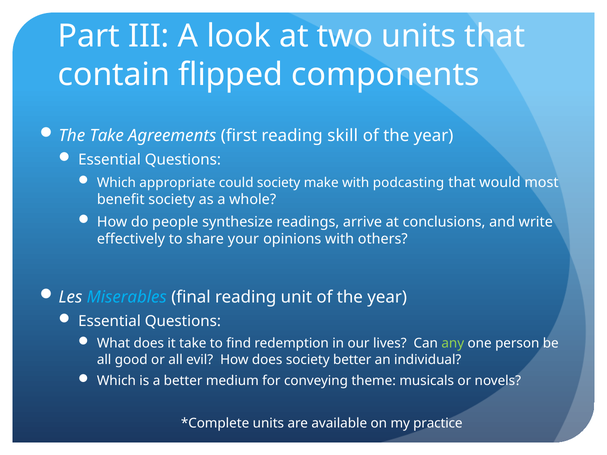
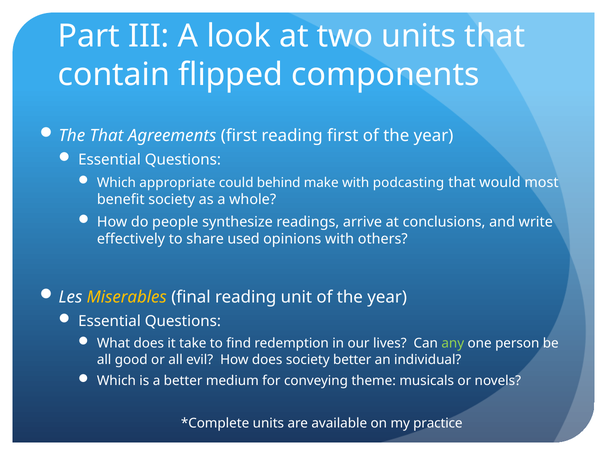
The Take: Take -> That
reading skill: skill -> first
could society: society -> behind
your: your -> used
Miserables colour: light blue -> yellow
